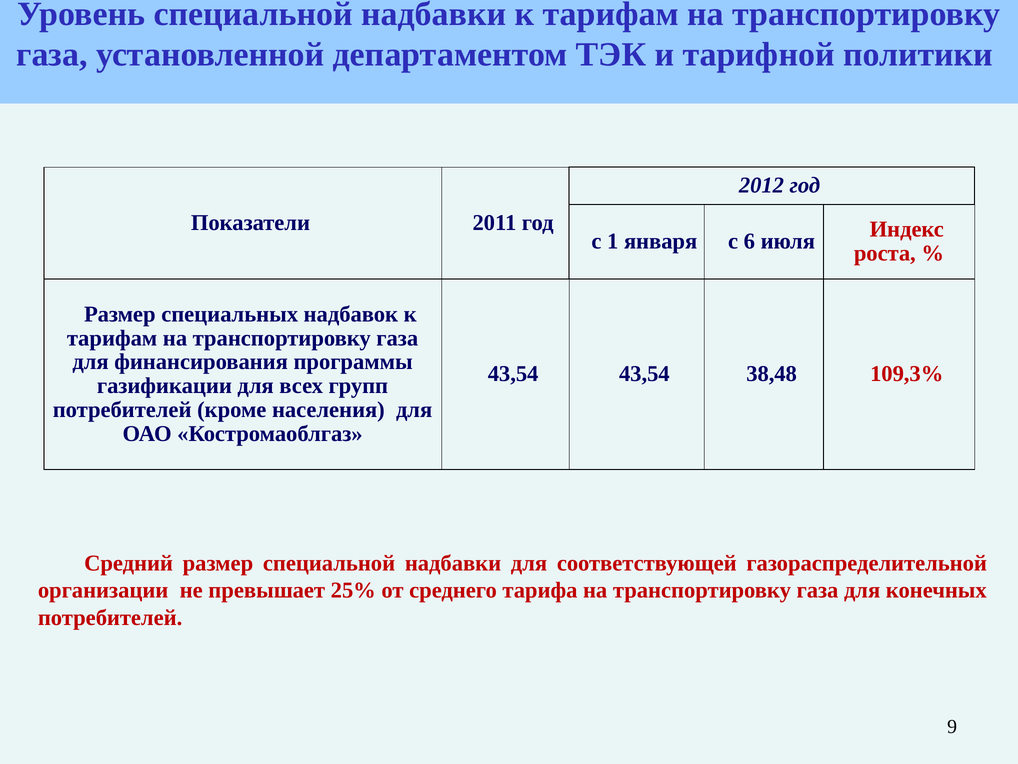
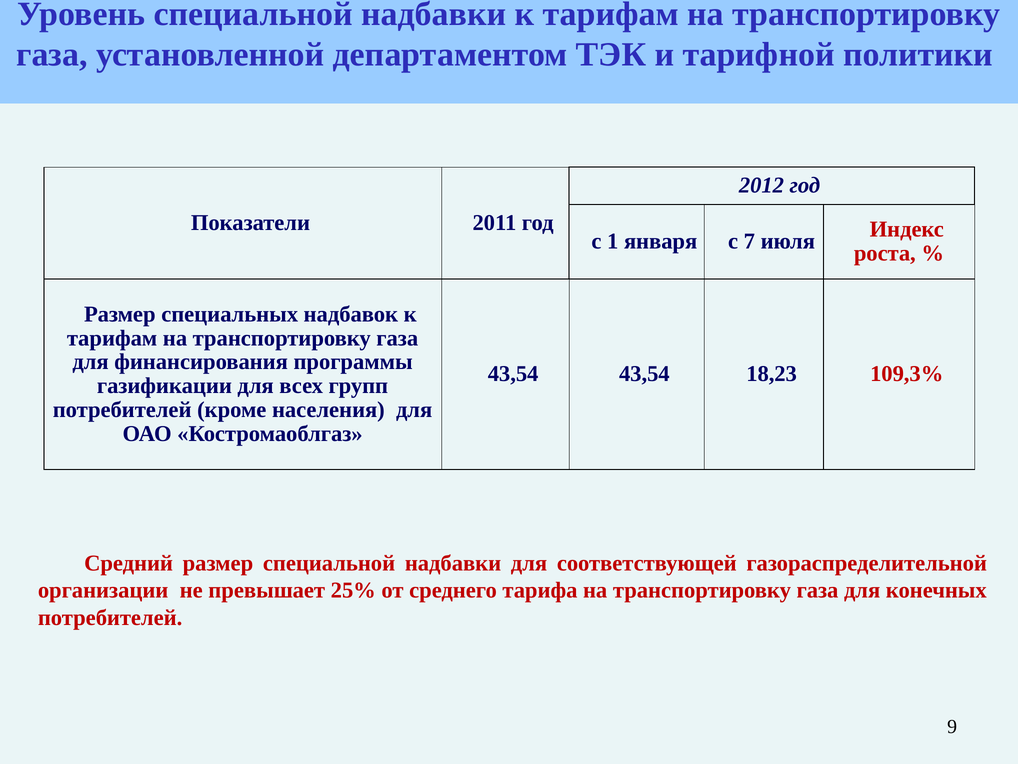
6: 6 -> 7
38,48: 38,48 -> 18,23
